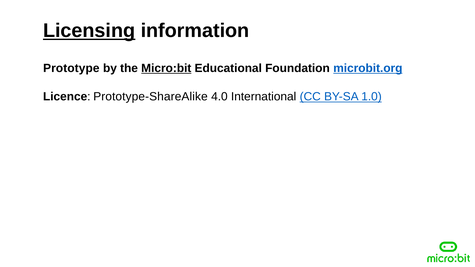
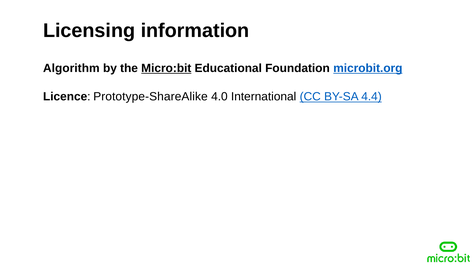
Licensing underline: present -> none
Prototype: Prototype -> Algorithm
1.0: 1.0 -> 4.4
